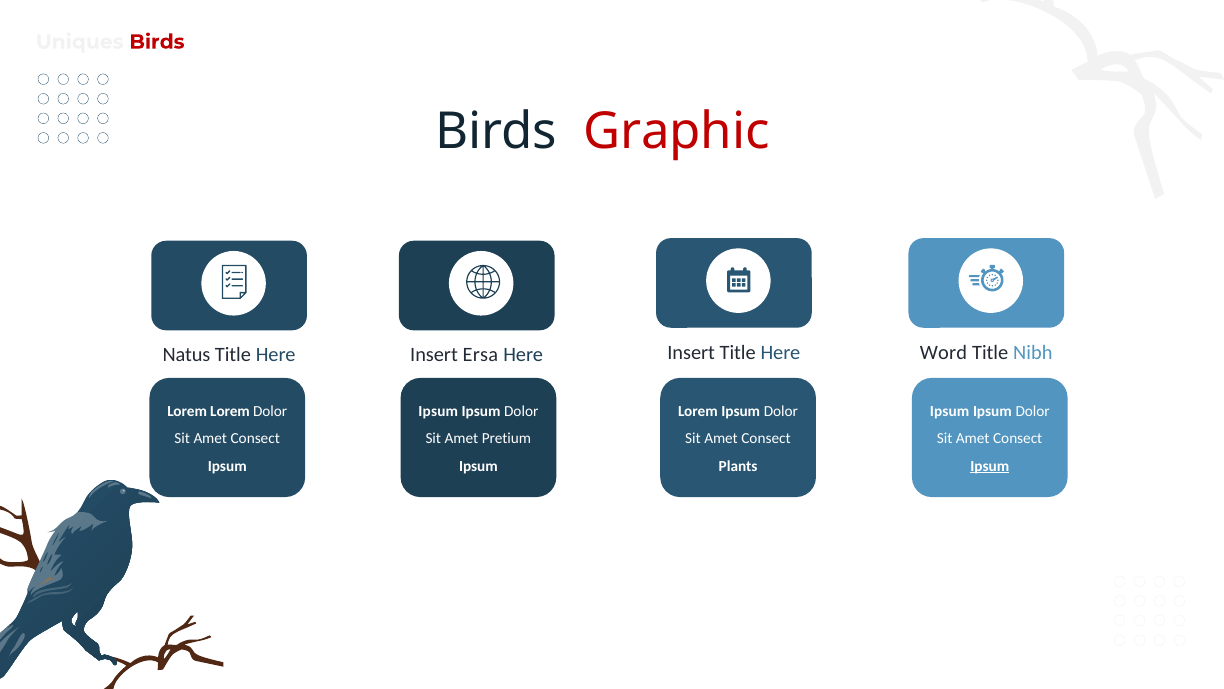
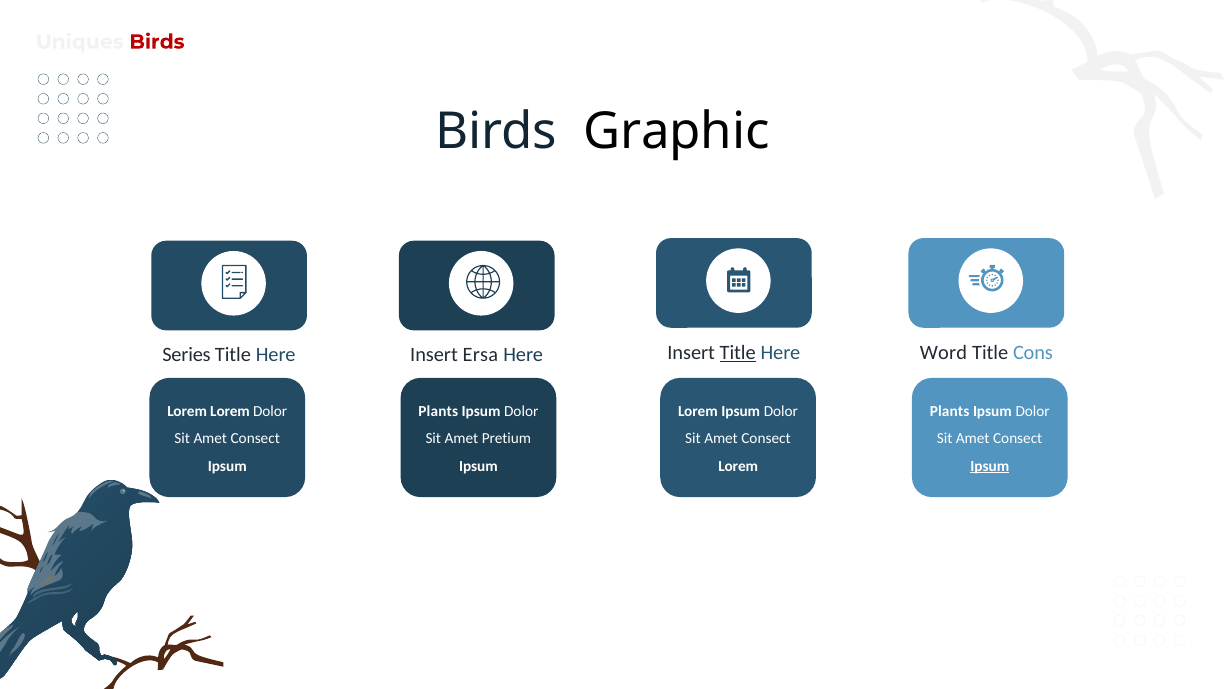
Graphic colour: red -> black
Title at (738, 352) underline: none -> present
Nibh: Nibh -> Cons
Natus: Natus -> Series
Ipsum at (438, 411): Ipsum -> Plants
Ipsum at (950, 411): Ipsum -> Plants
Plants at (738, 466): Plants -> Lorem
